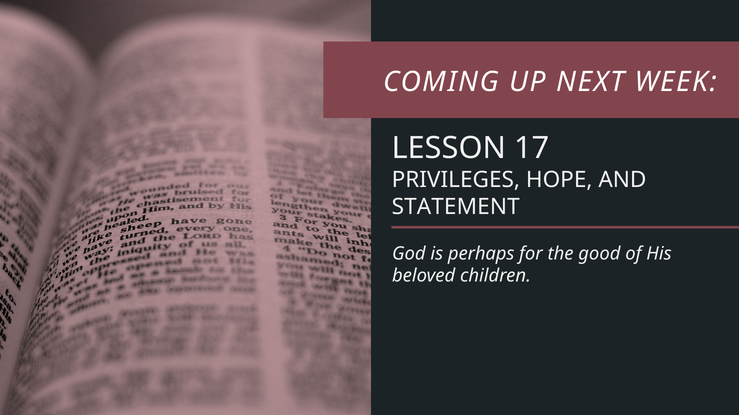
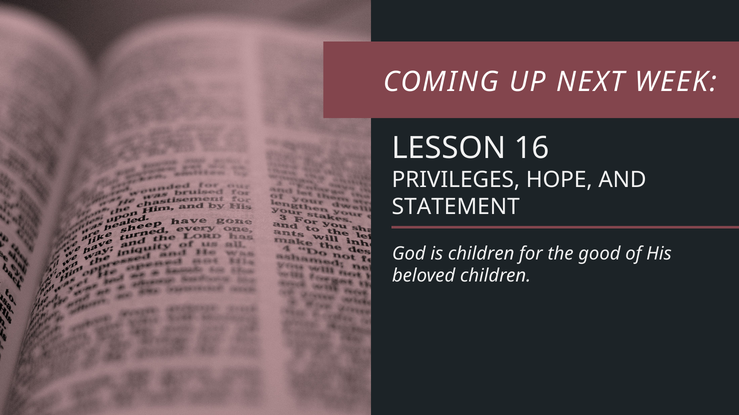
17: 17 -> 16
is perhaps: perhaps -> children
